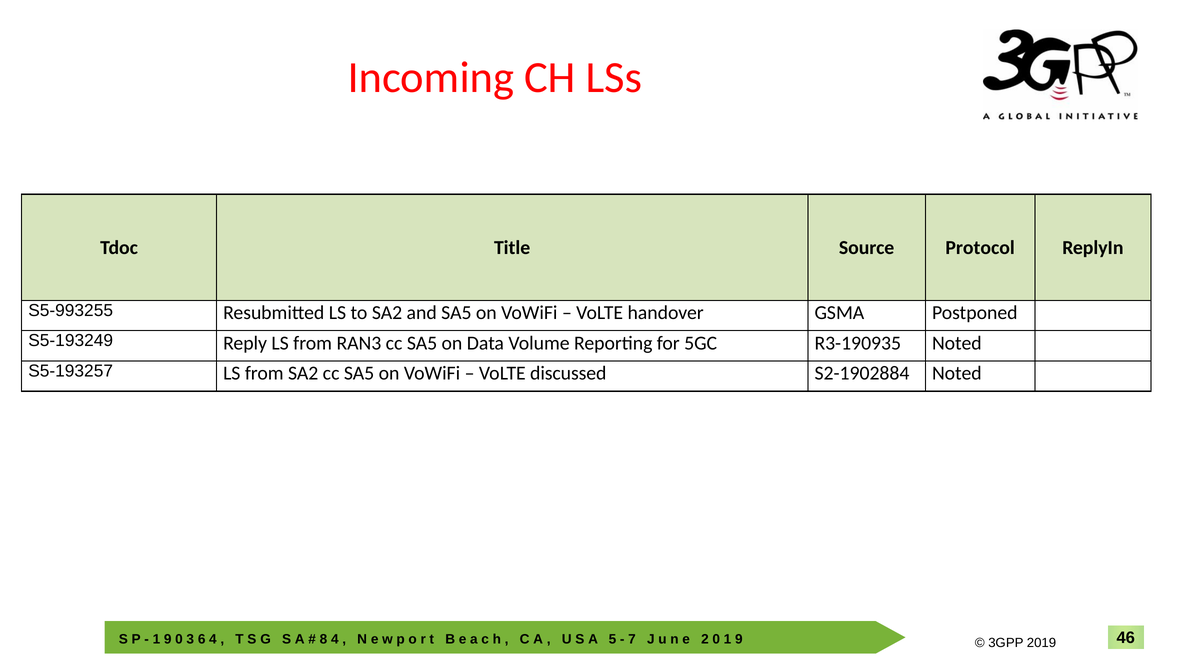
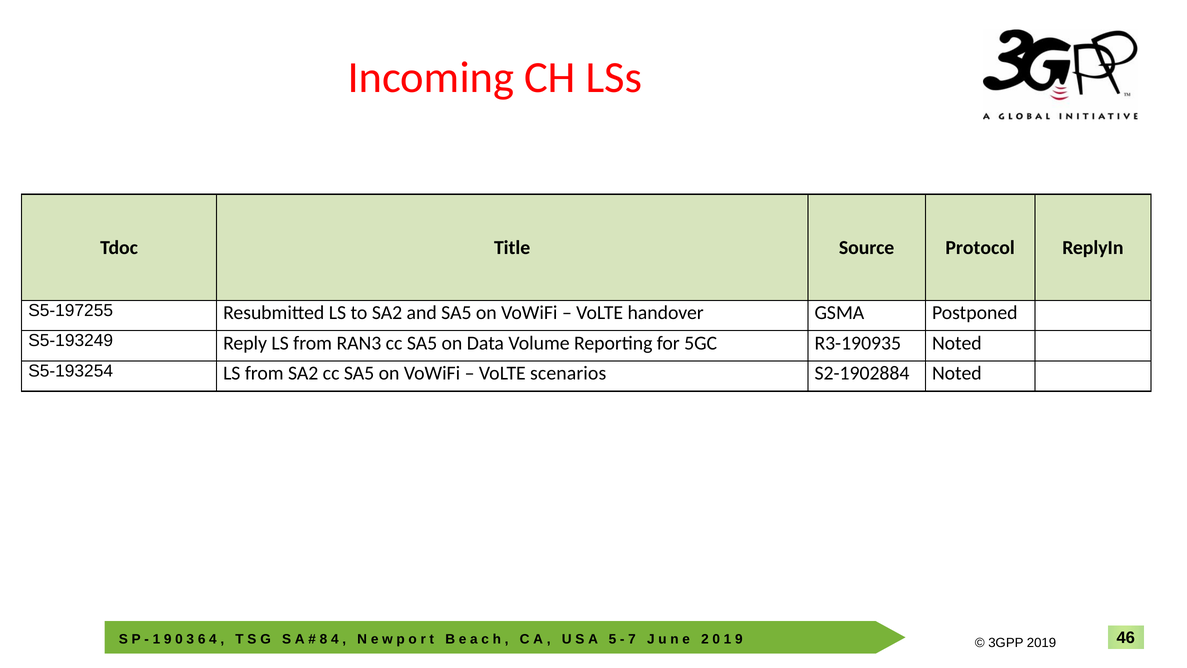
S5-993255: S5-993255 -> S5-197255
S5-193257: S5-193257 -> S5-193254
discussed: discussed -> scenarios
